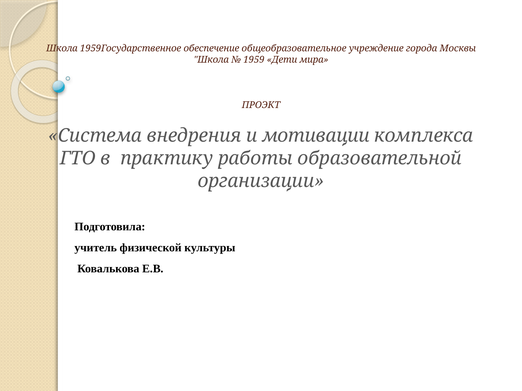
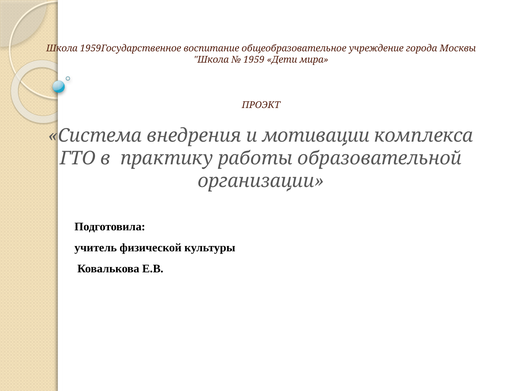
обеспечение: обеспечение -> воспитание
